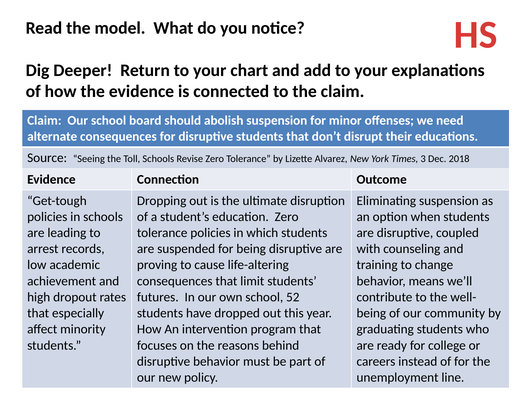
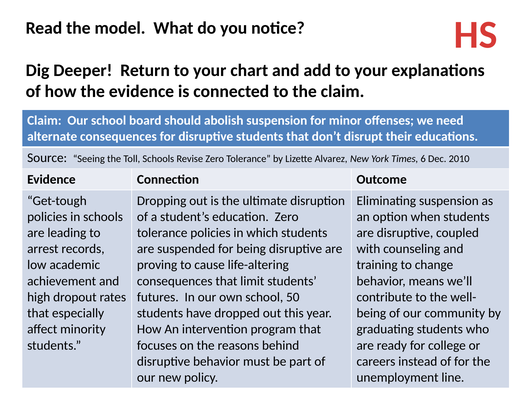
3: 3 -> 6
2018: 2018 -> 2010
52: 52 -> 50
